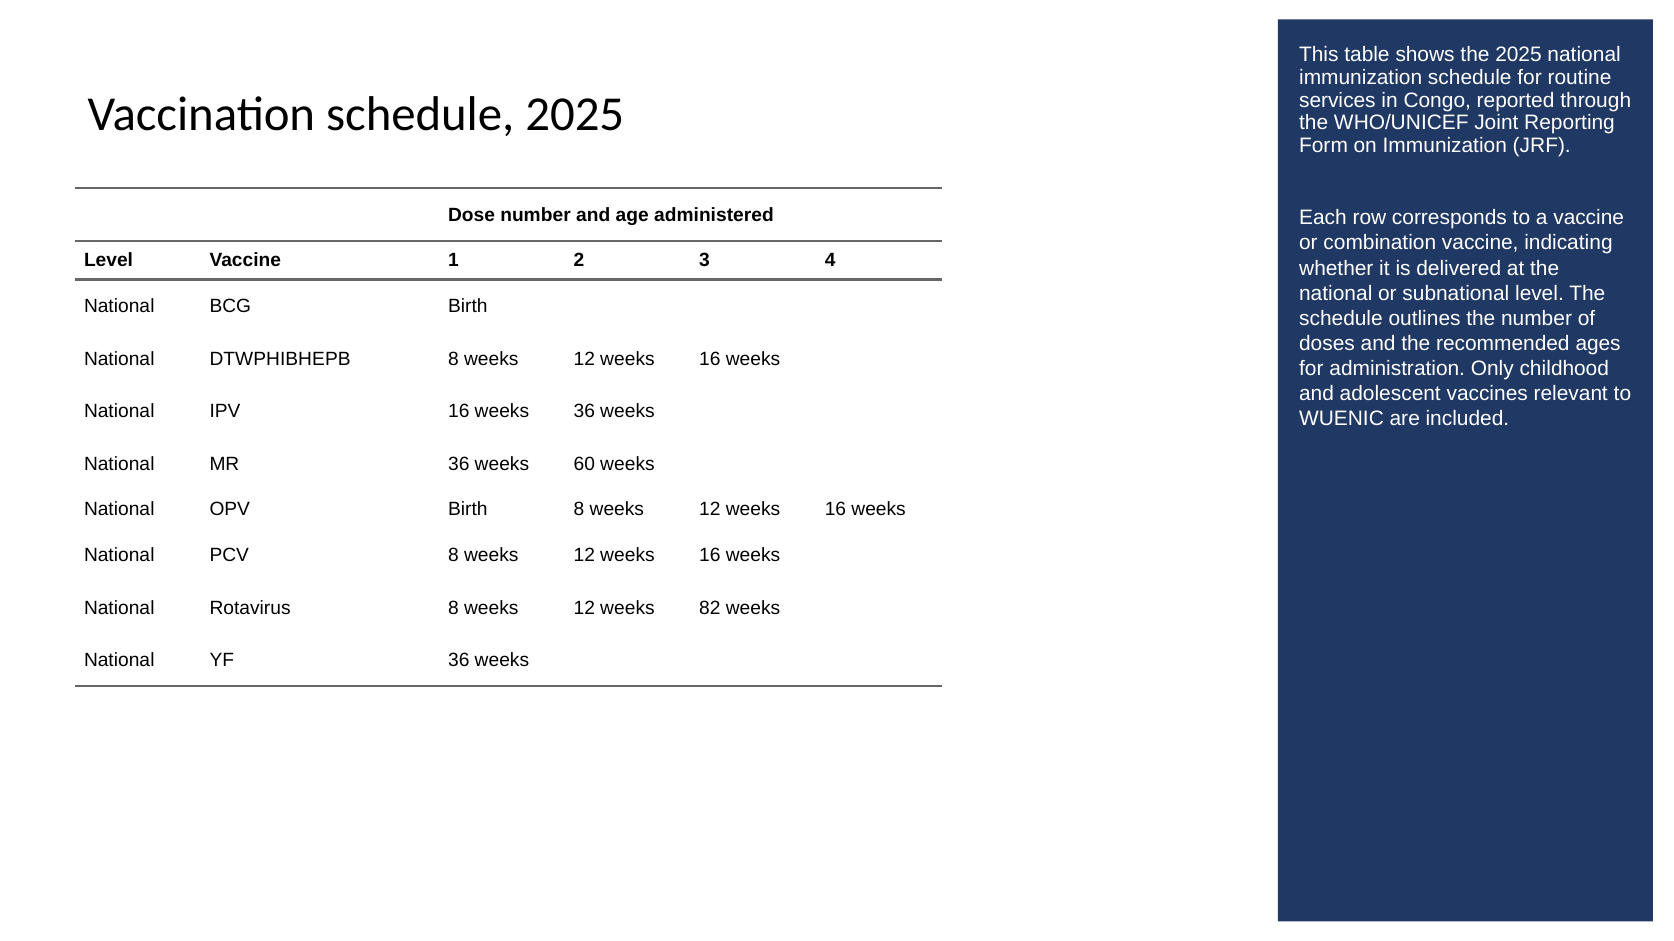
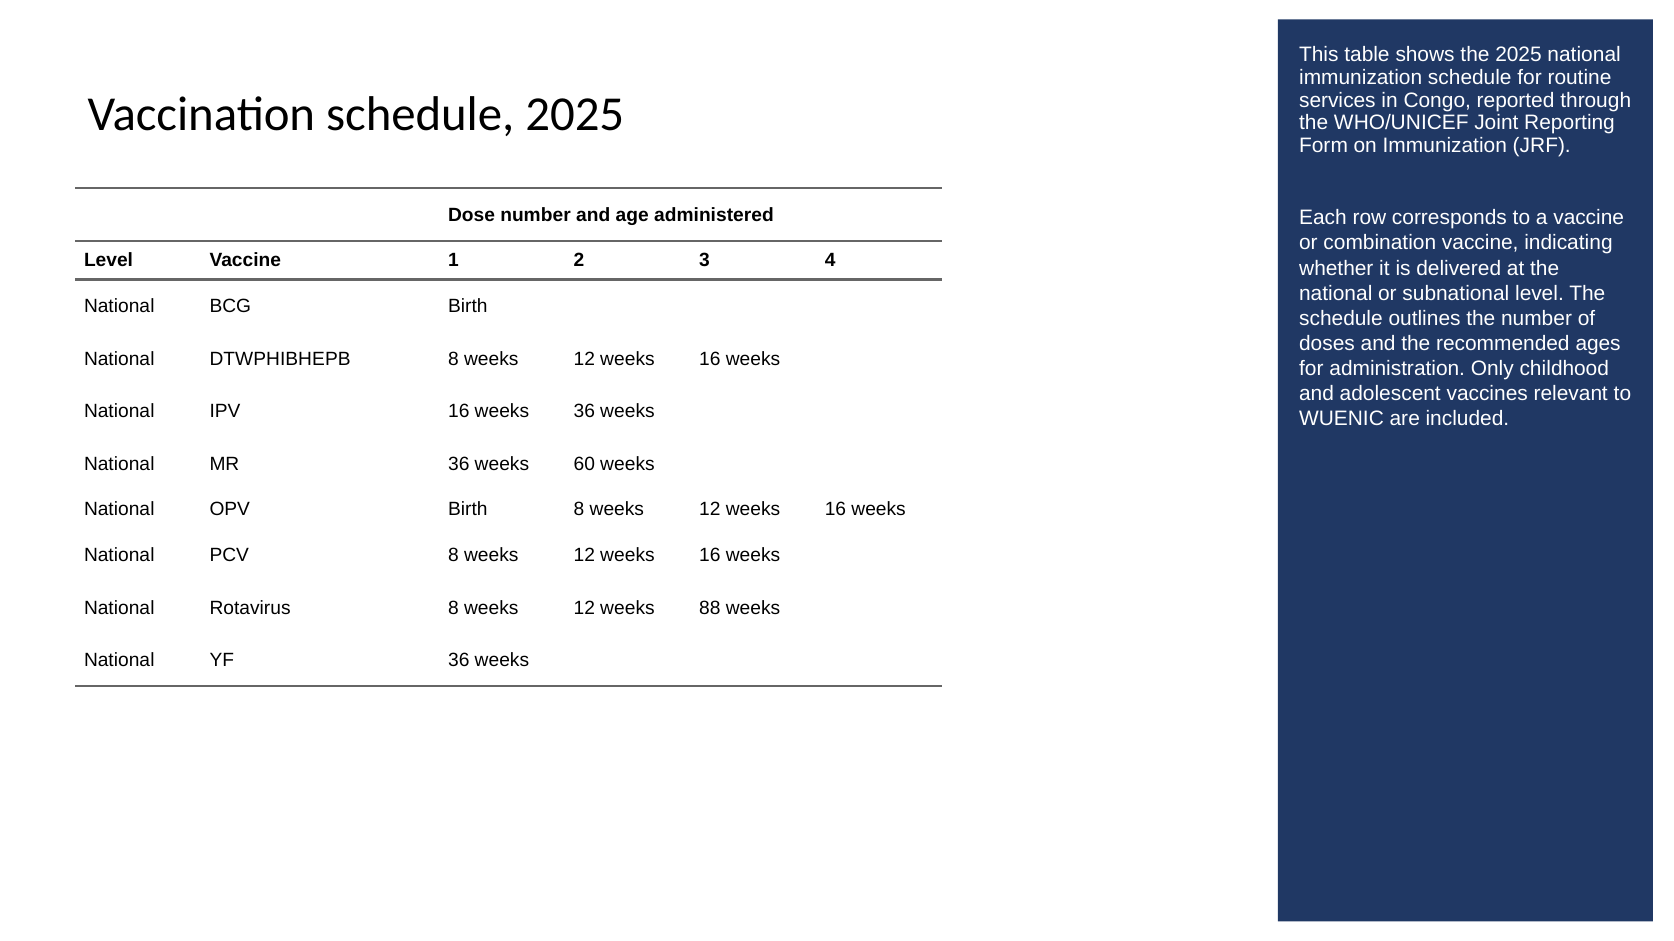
82: 82 -> 88
